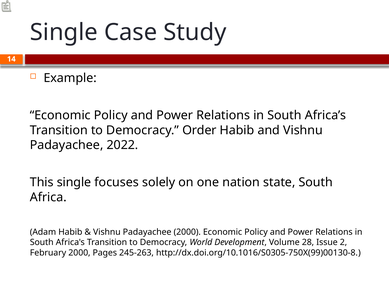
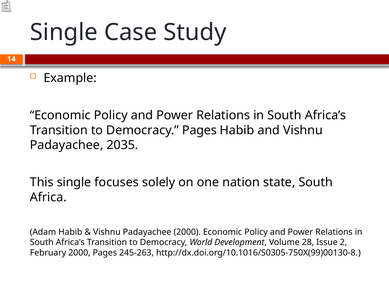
Democracy Order: Order -> Pages
2022: 2022 -> 2035
